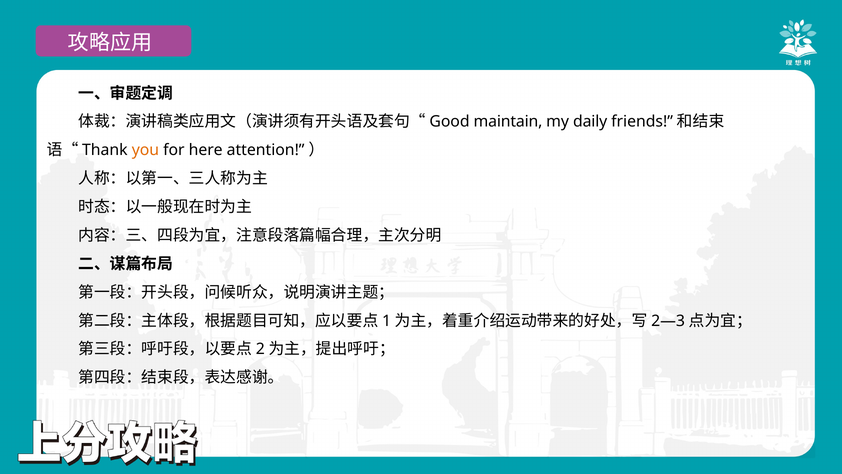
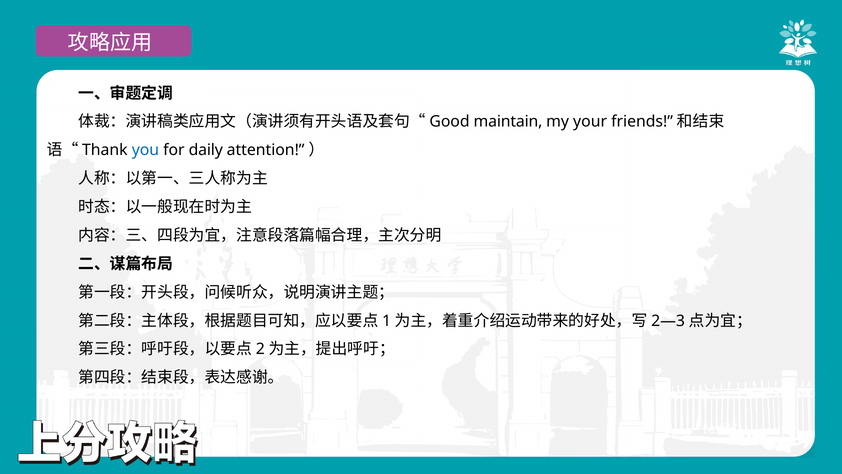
daily: daily -> your
you colour: orange -> blue
here: here -> daily
